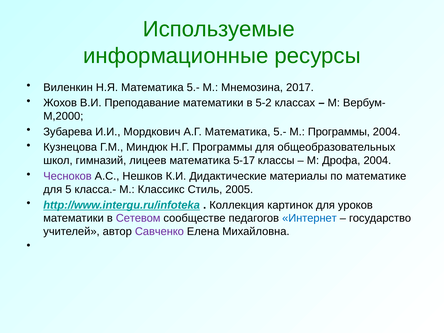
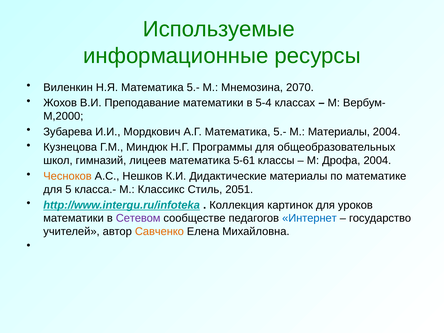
2017: 2017 -> 2070
5-2: 5-2 -> 5-4
М Программы: Программы -> Материалы
5-17: 5-17 -> 5-61
Чесноков colour: purple -> orange
2005: 2005 -> 2051
Савченко colour: purple -> orange
